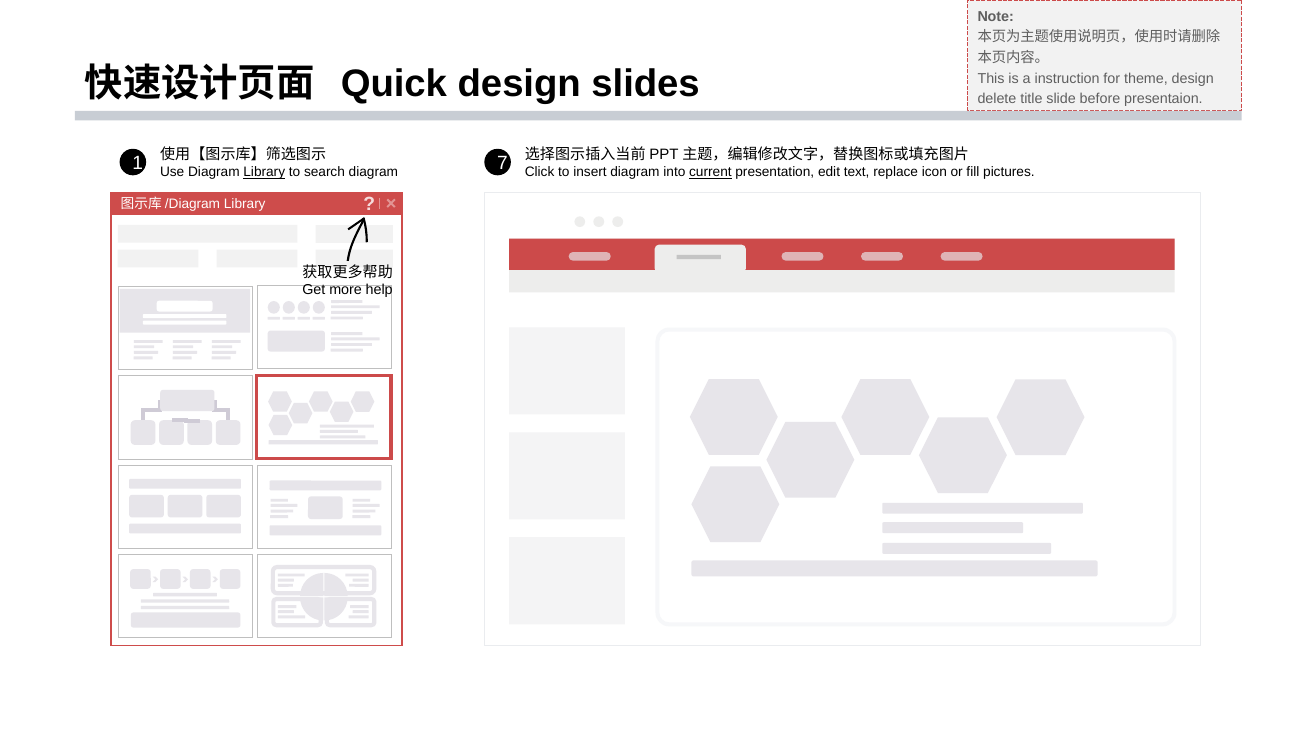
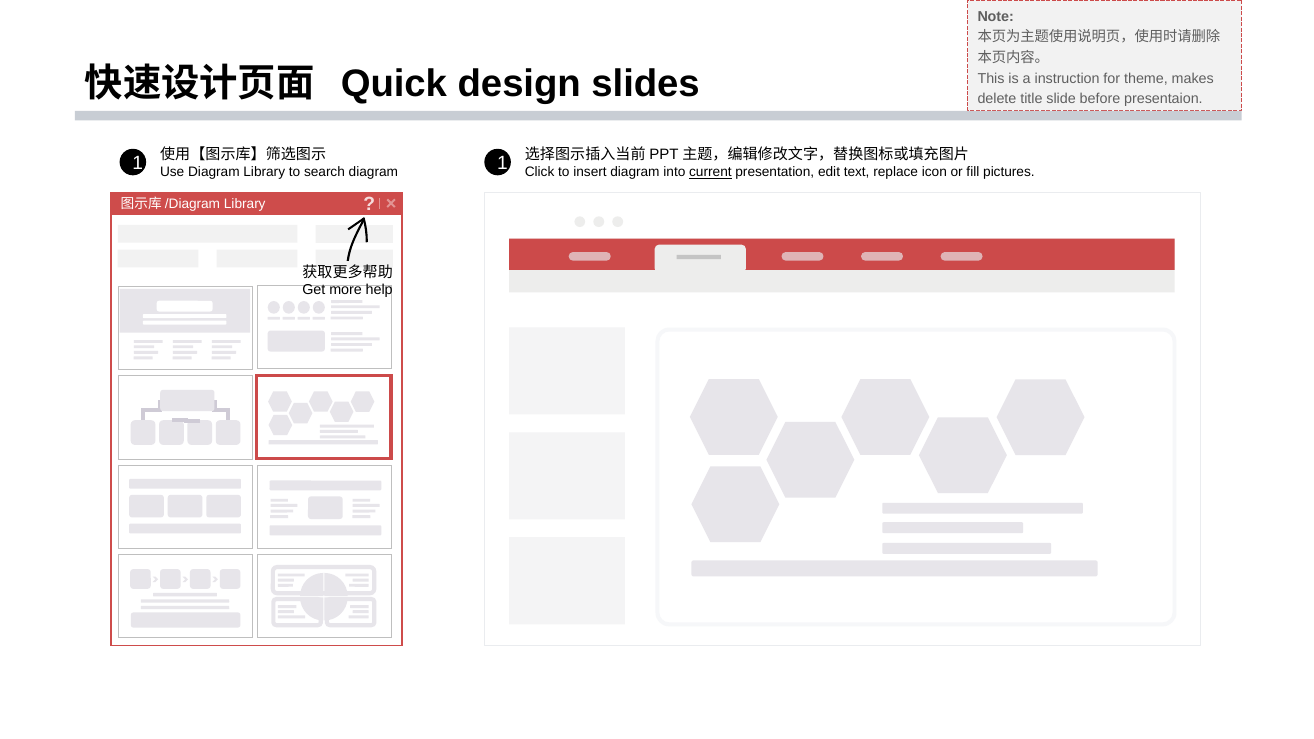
theme design: design -> makes
1 7: 7 -> 1
Library at (264, 172) underline: present -> none
